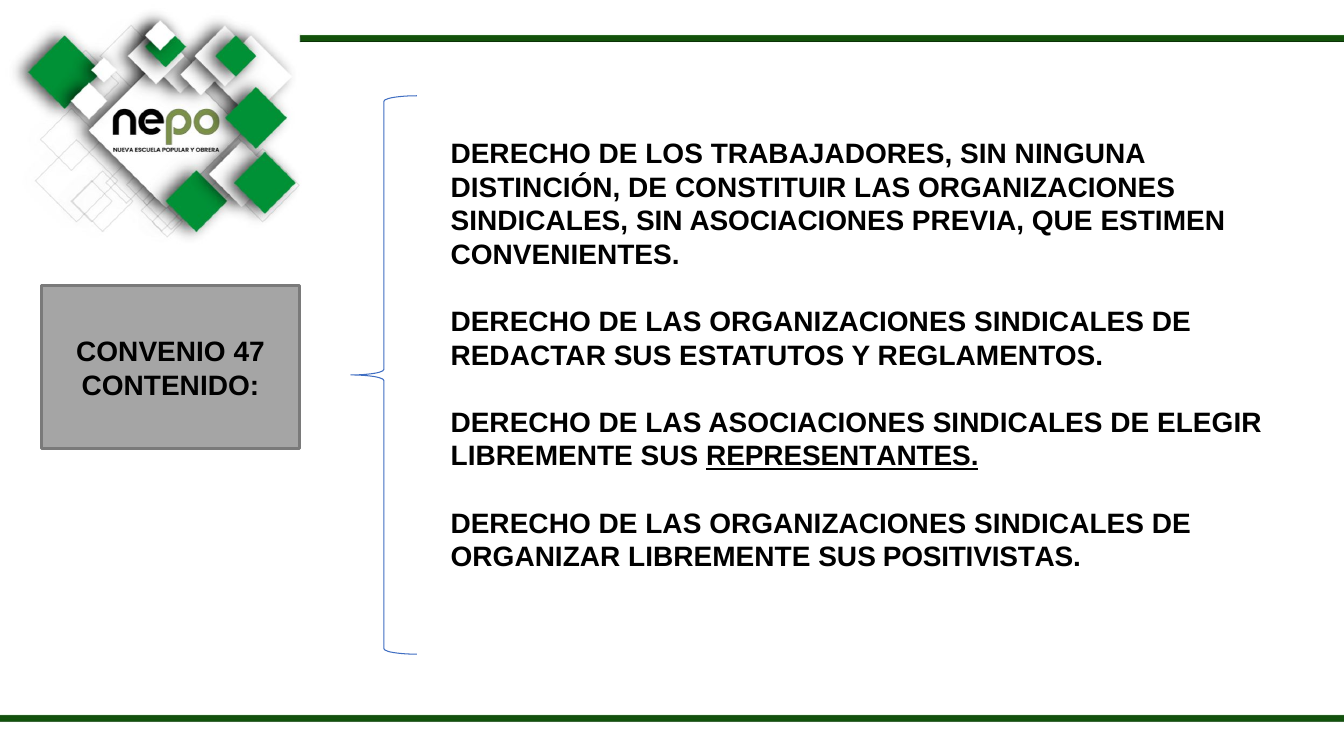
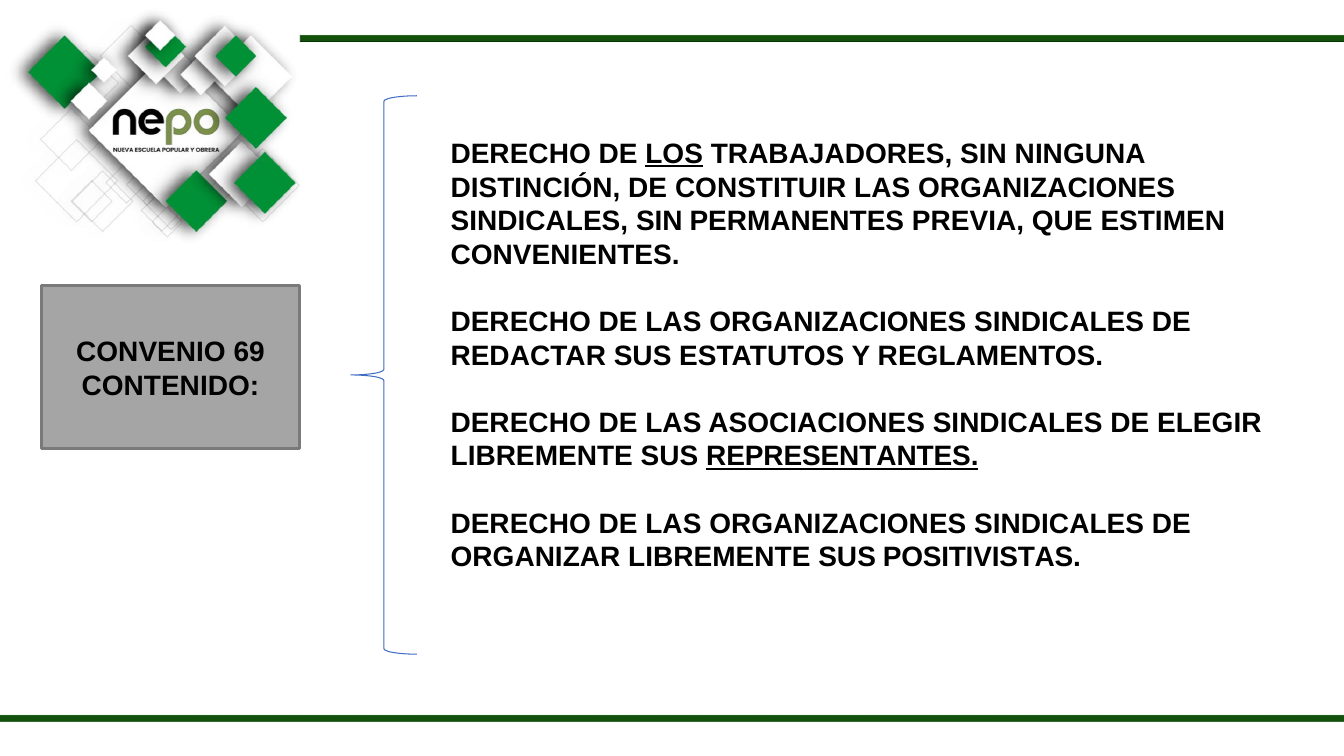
LOS underline: none -> present
SIN ASOCIACIONES: ASOCIACIONES -> PERMANENTES
47: 47 -> 69
